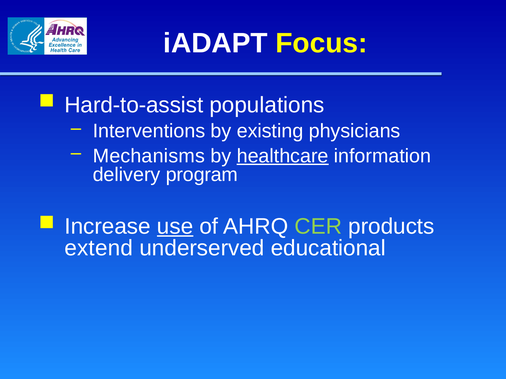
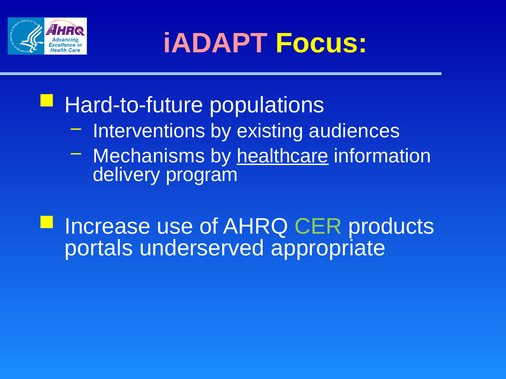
iADAPT colour: white -> pink
Hard-to-assist: Hard-to-assist -> Hard-to-future
physicians: physicians -> audiences
use underline: present -> none
extend: extend -> portals
educational: educational -> appropriate
